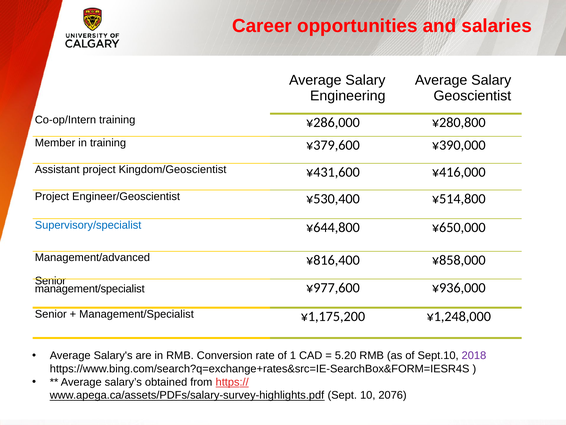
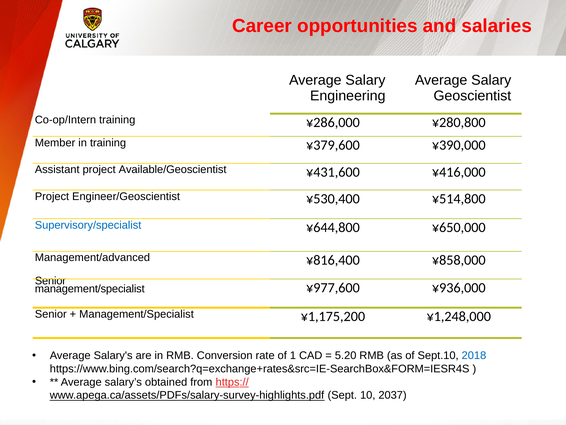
Kingdom/Geoscientist: Kingdom/Geoscientist -> Available/Geoscientist
2018 colour: purple -> blue
2076: 2076 -> 2037
